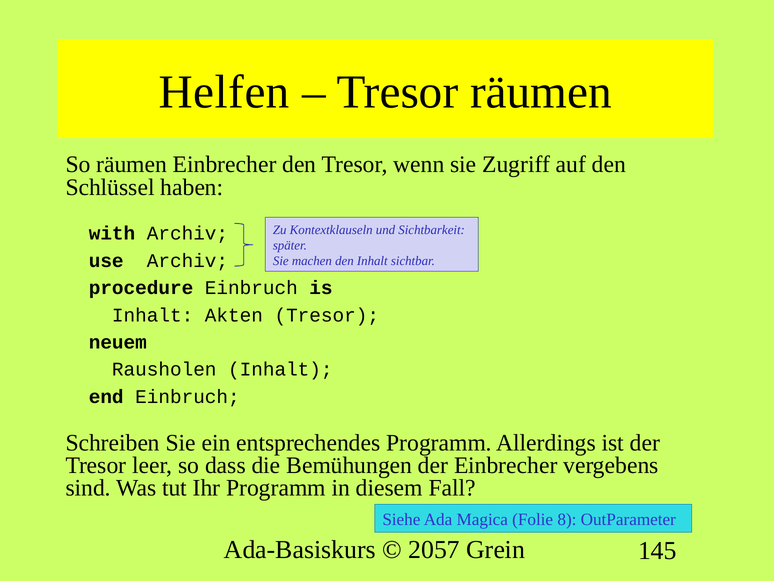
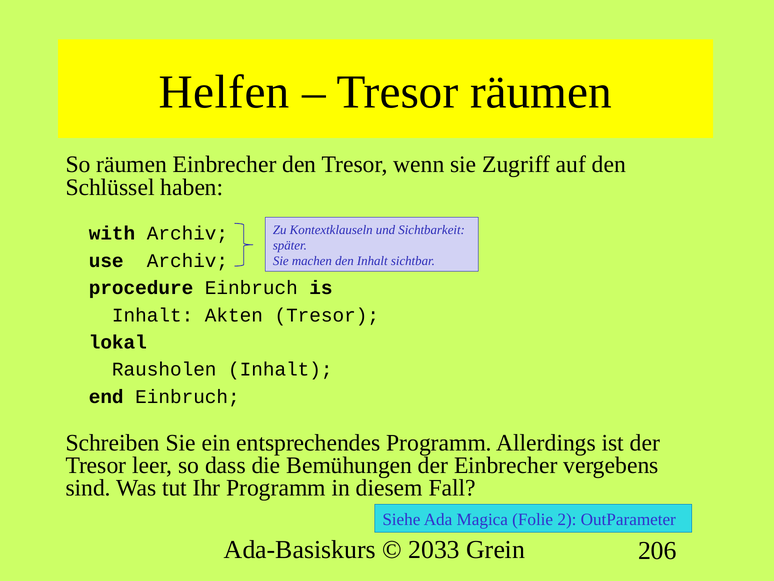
neuem: neuem -> lokal
8: 8 -> 2
2057: 2057 -> 2033
145: 145 -> 206
